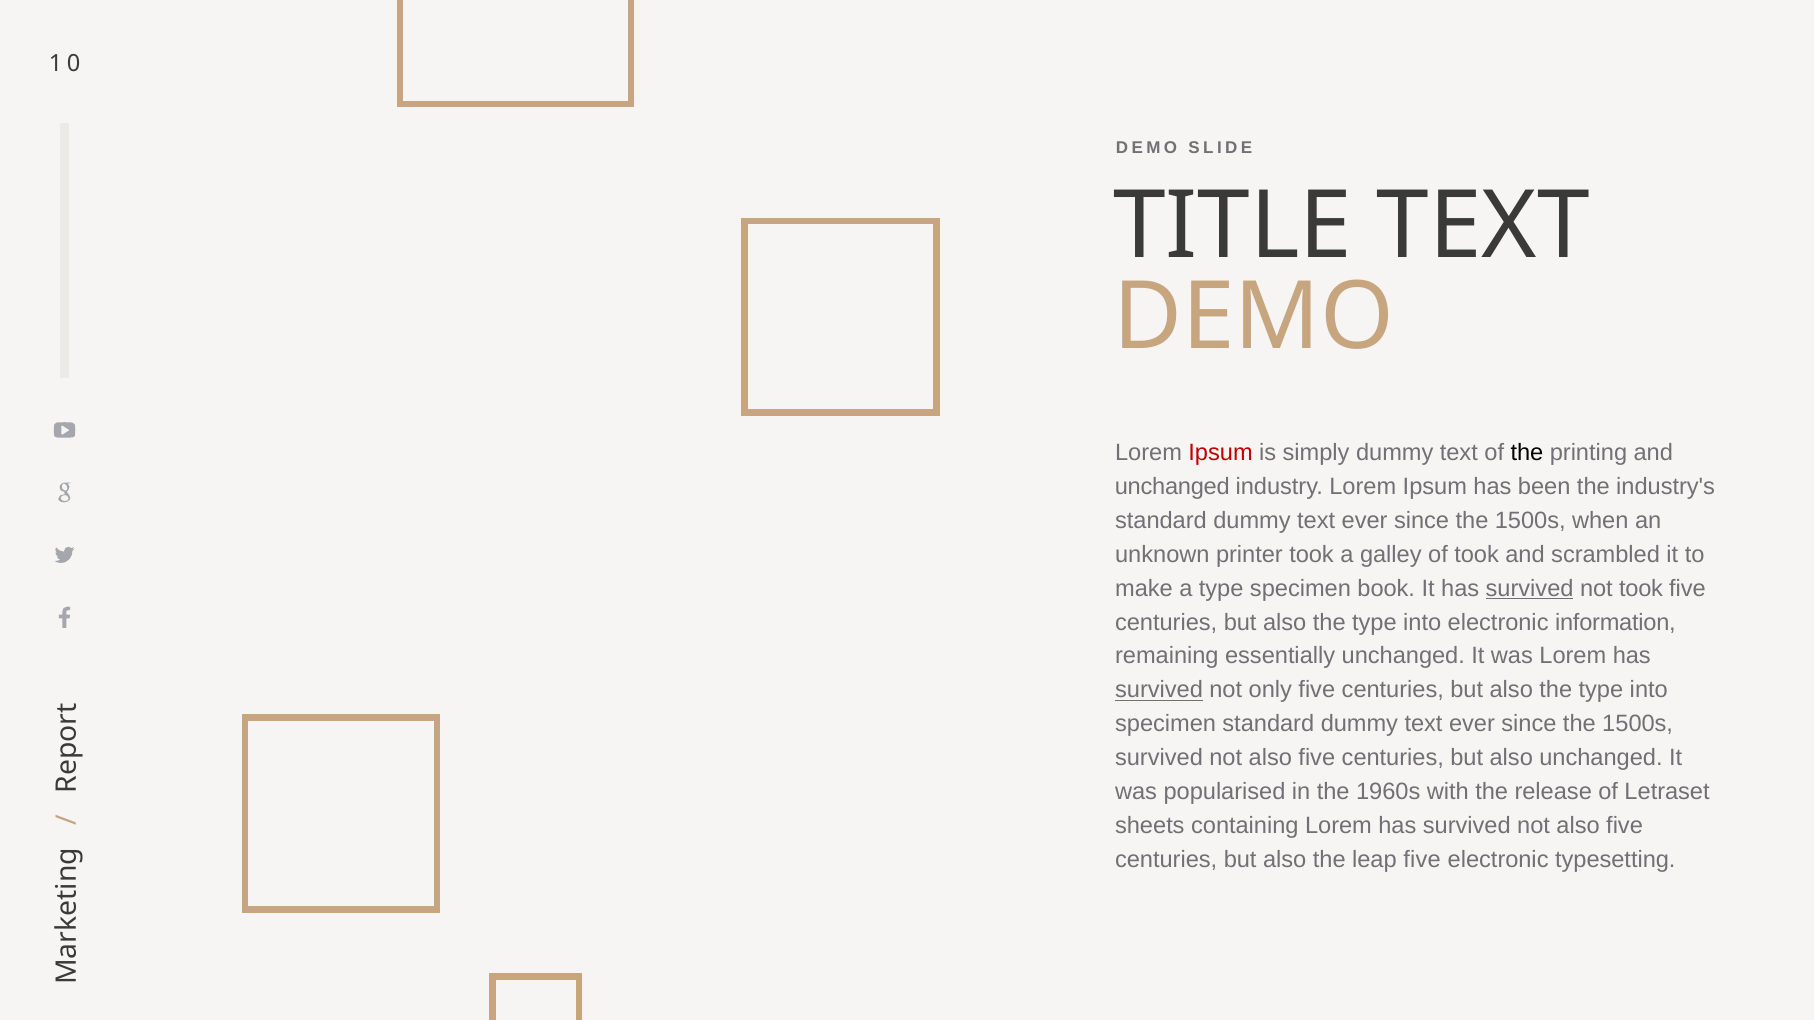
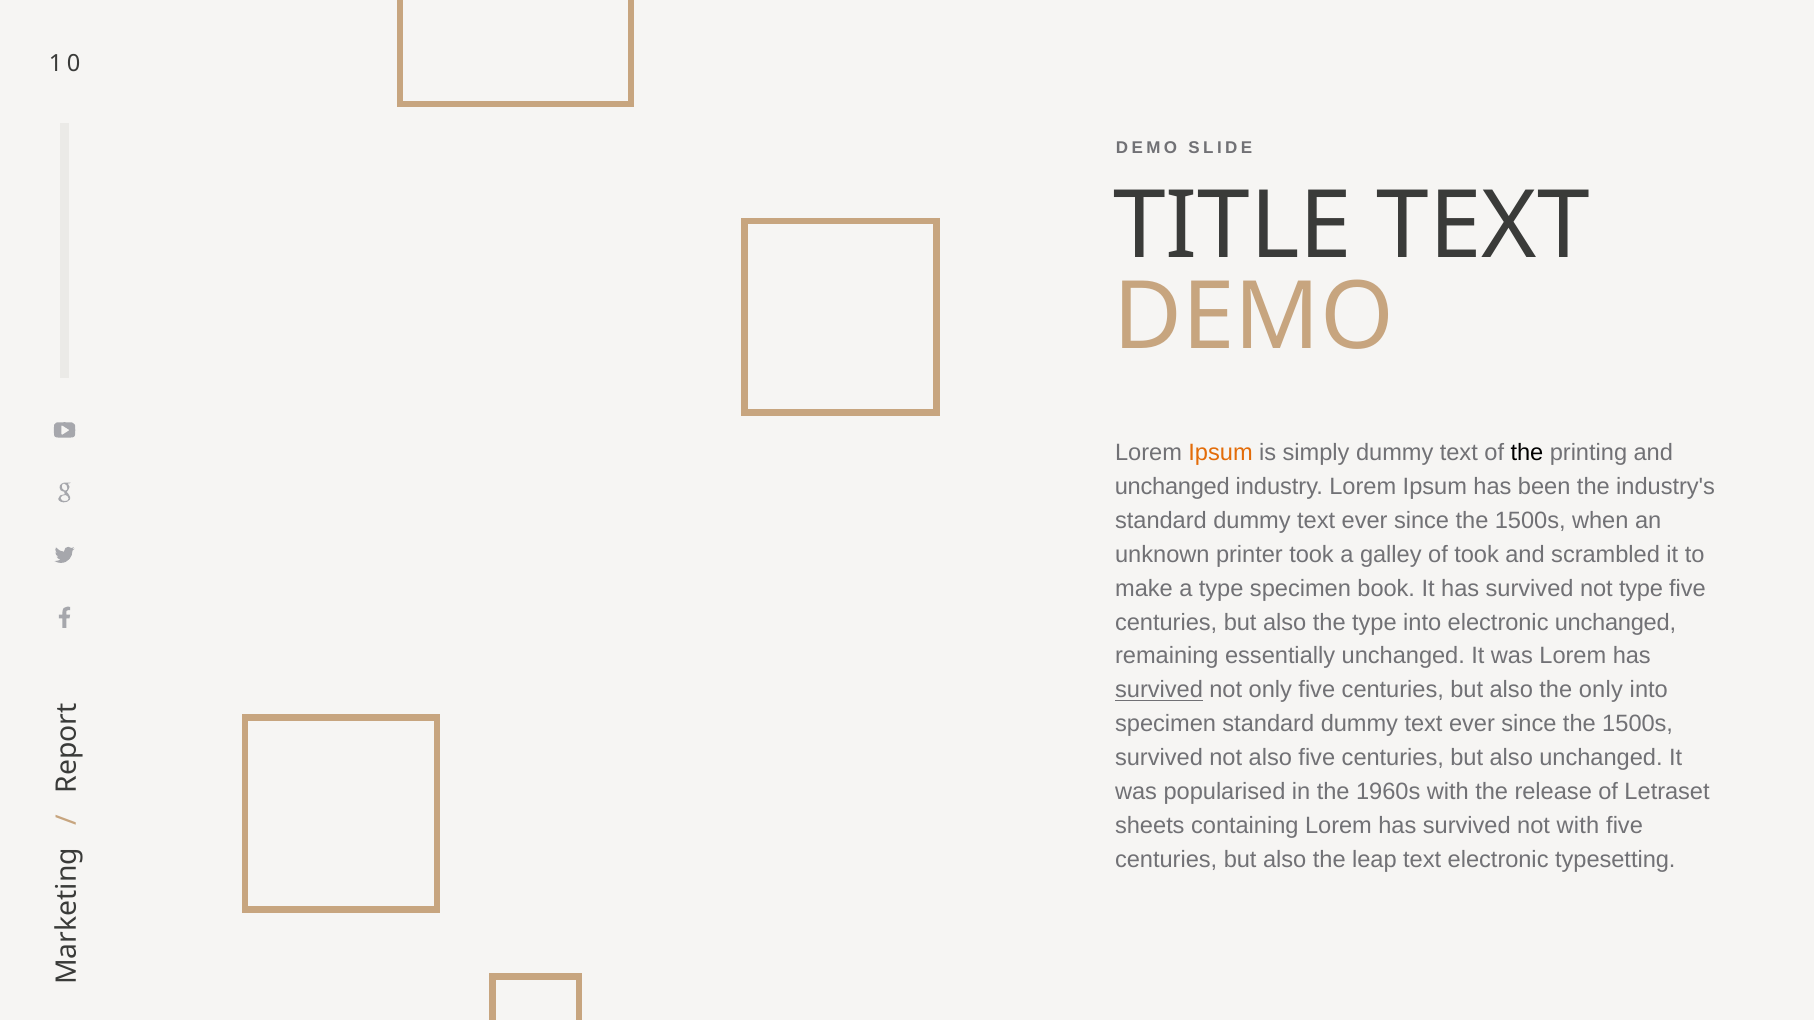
Ipsum at (1221, 453) colour: red -> orange
survived at (1530, 588) underline: present -> none
not took: took -> type
electronic information: information -> unchanged
type at (1601, 690): type -> only
has survived not also: also -> with
leap five: five -> text
